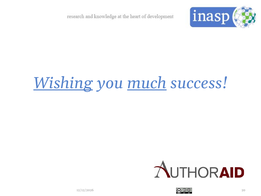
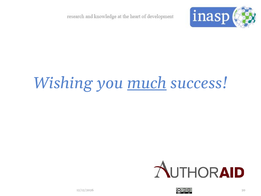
Wishing underline: present -> none
